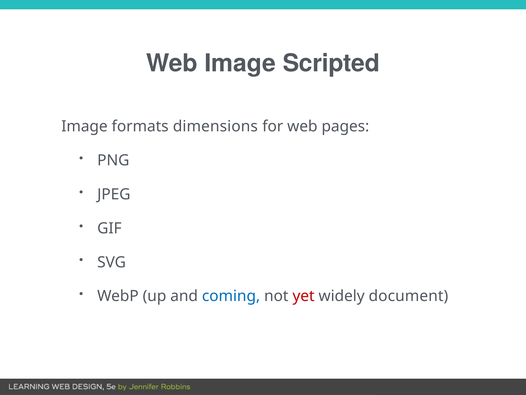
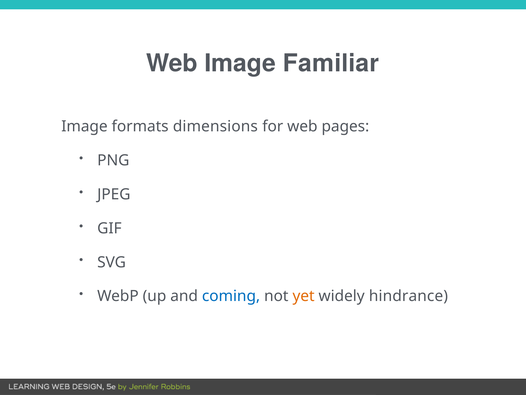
Scripted: Scripted -> Familiar
yet colour: red -> orange
document: document -> hindrance
